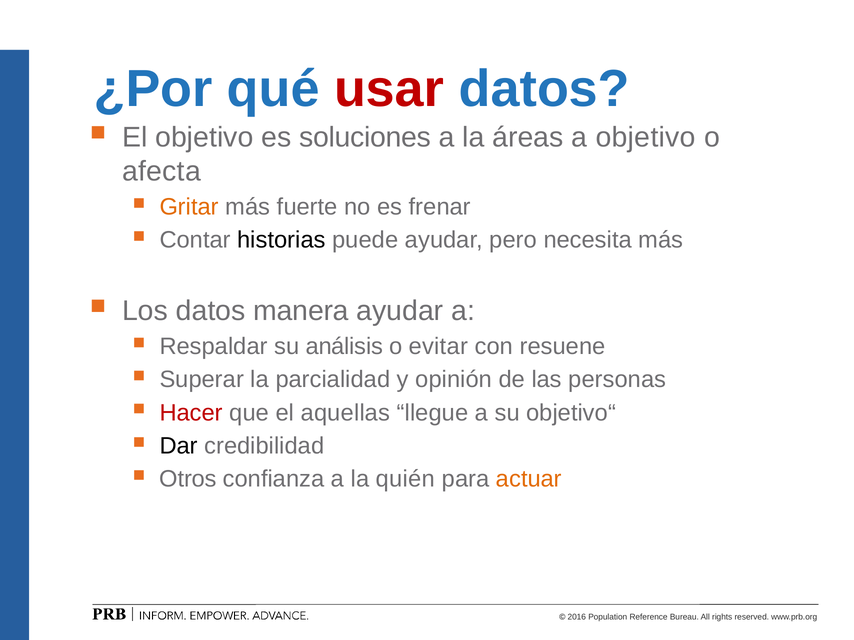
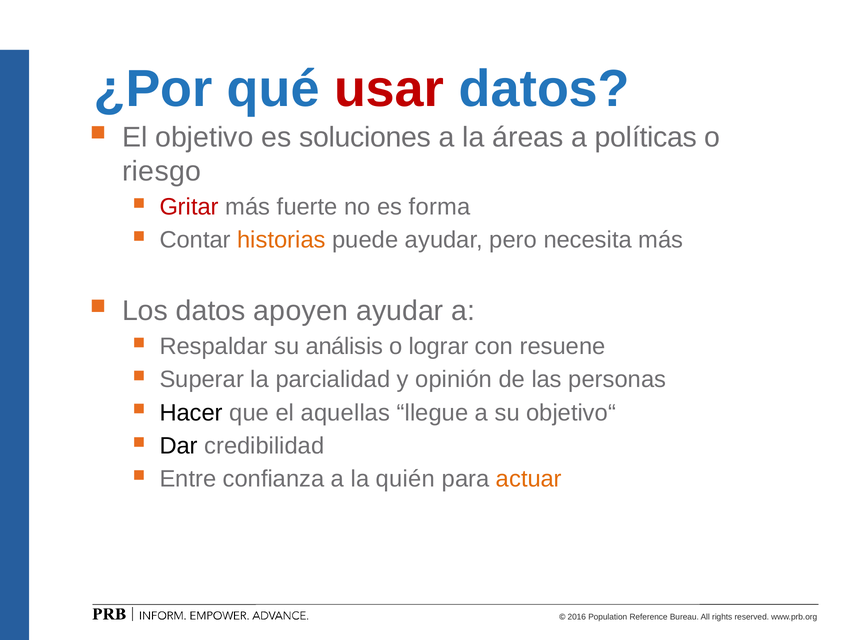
a objetivo: objetivo -> políticas
afecta: afecta -> riesgo
Gritar colour: orange -> red
frenar: frenar -> forma
historias colour: black -> orange
manera: manera -> apoyen
evitar: evitar -> lograr
Hacer colour: red -> black
Otros: Otros -> Entre
